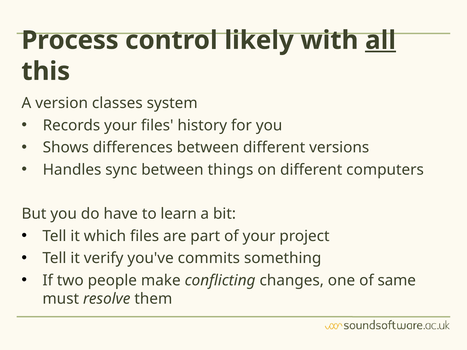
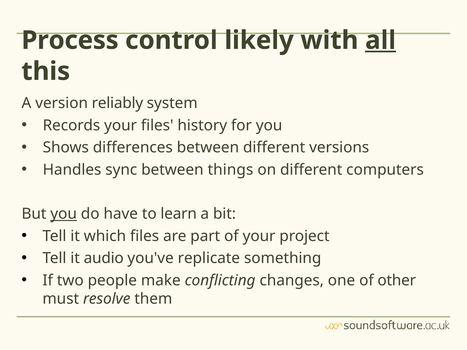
classes: classes -> reliably
you at (64, 214) underline: none -> present
verify: verify -> audio
commits: commits -> replicate
same: same -> other
